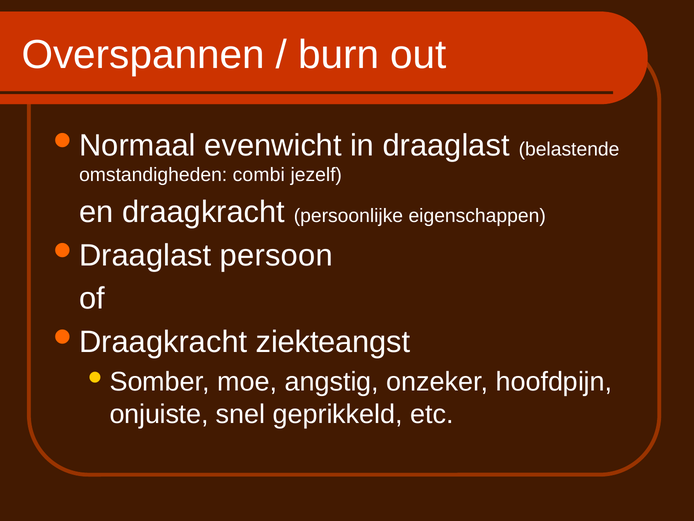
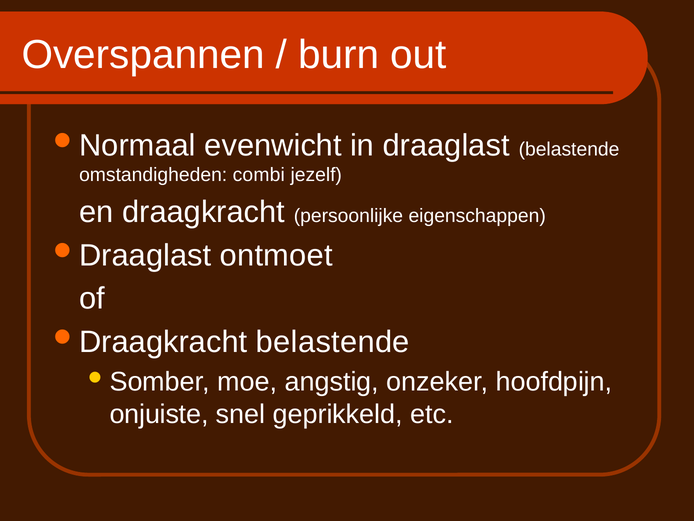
persoon: persoon -> ontmoet
ziekteangst at (333, 342): ziekteangst -> belastende
